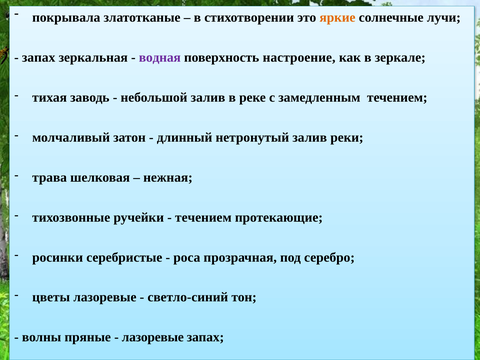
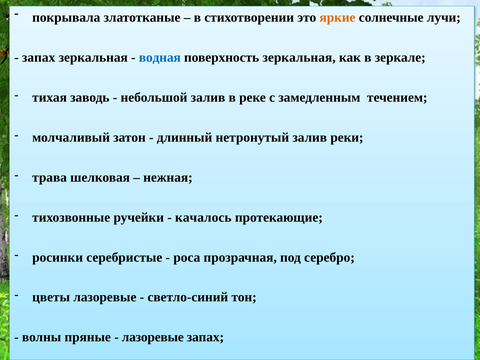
водная colour: purple -> blue
поверхность настроение: настроение -> зеркальная
течением at (203, 217): течением -> качалось
